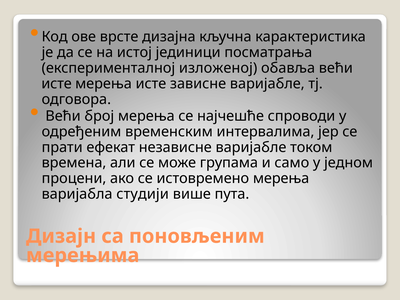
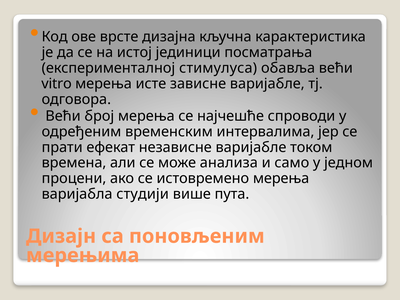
изложеној: изложеној -> стимулуса
исте at (57, 84): исте -> vitro
групама: групама -> анализа
